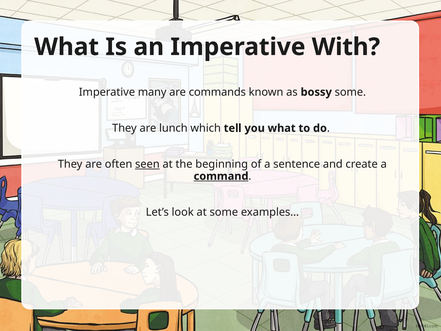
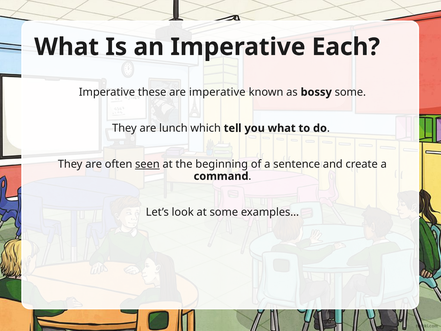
With: With -> Each
many: many -> these
are commands: commands -> imperative
command underline: present -> none
